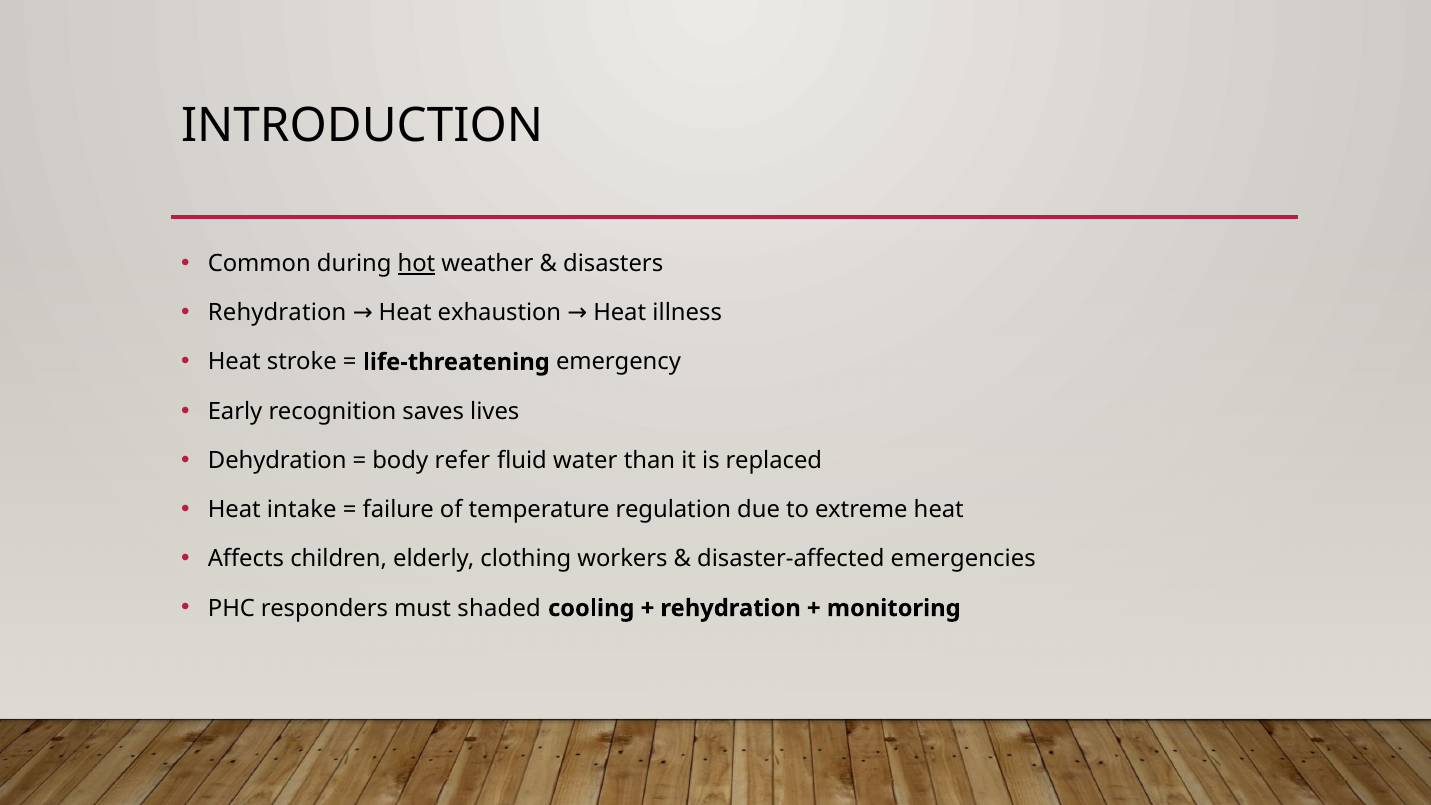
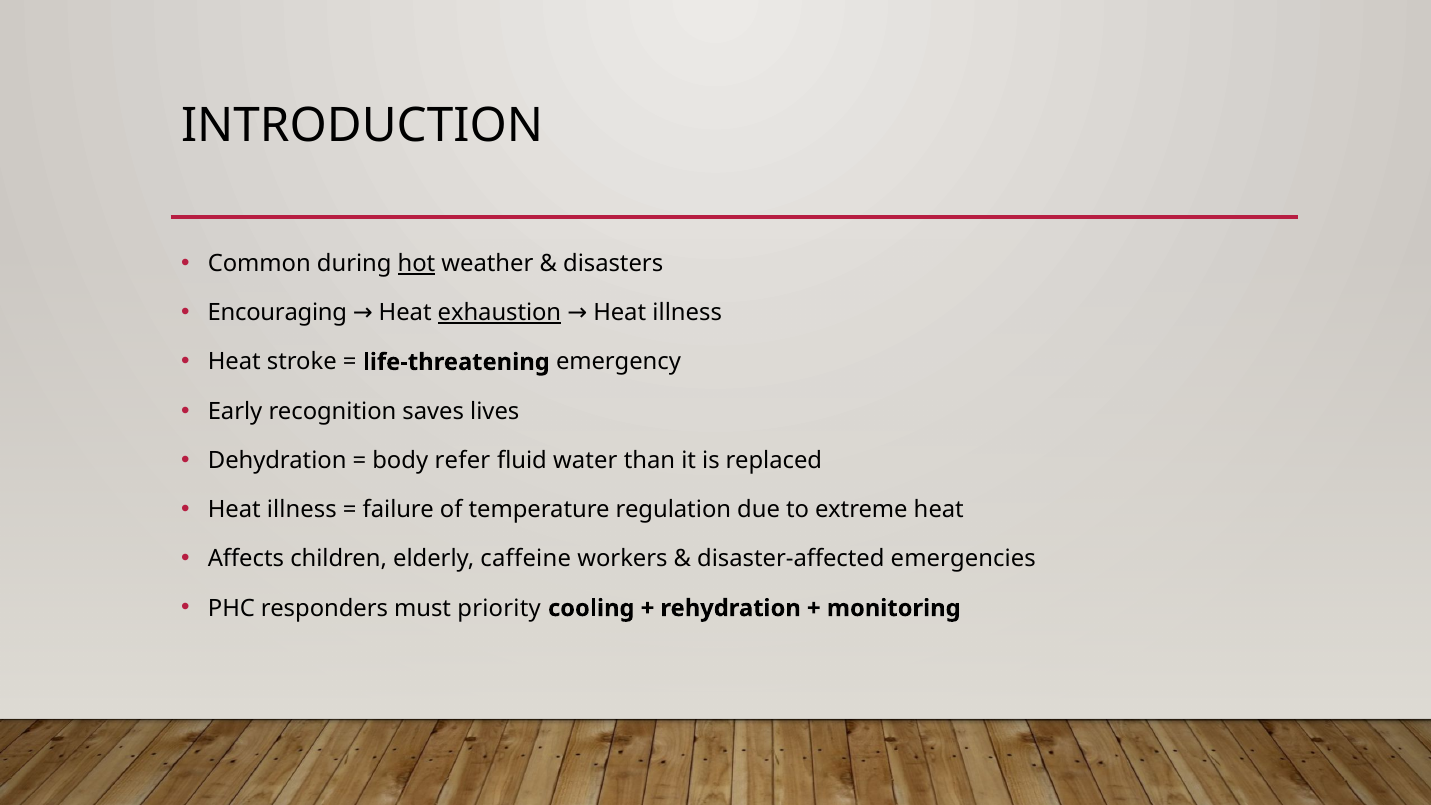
Rehydration at (277, 313): Rehydration -> Encouraging
exhaustion underline: none -> present
intake at (302, 510): intake -> illness
clothing: clothing -> caffeine
shaded: shaded -> priority
